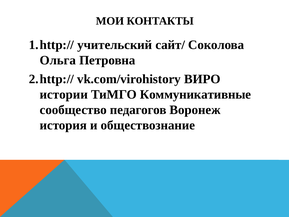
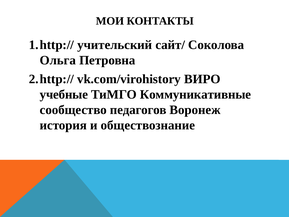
истории: истории -> учебные
